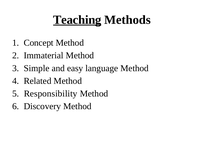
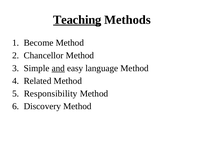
Concept: Concept -> Become
Immaterial: Immaterial -> Chancellor
and underline: none -> present
